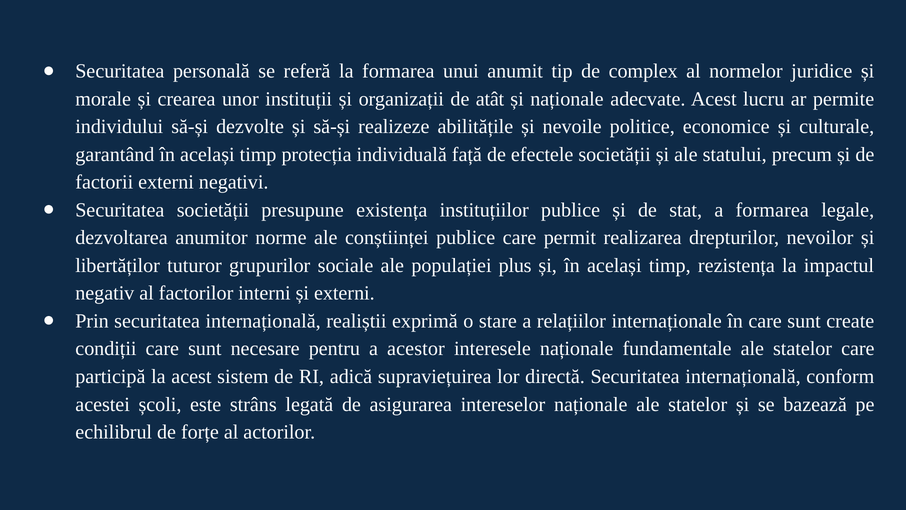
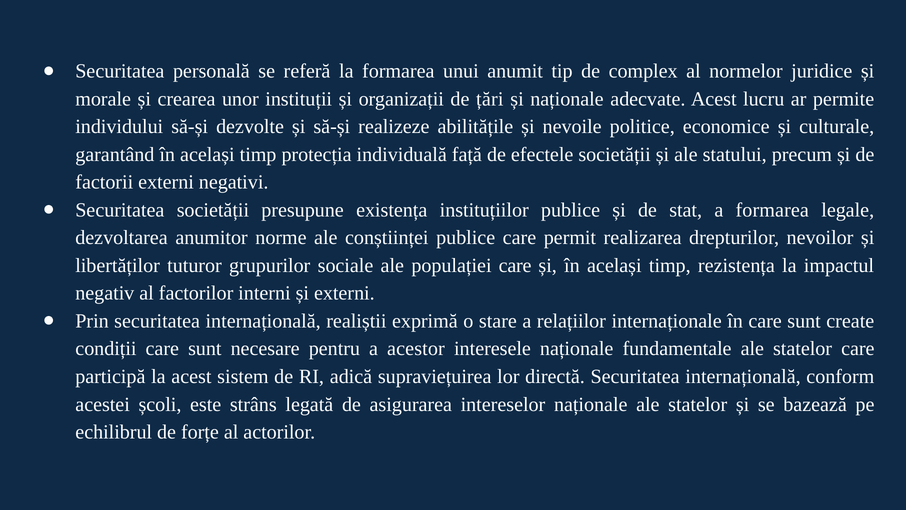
atât: atât -> țări
populației plus: plus -> care
